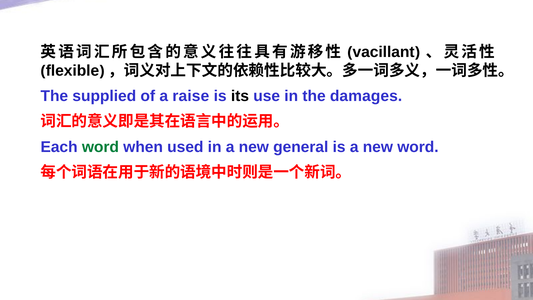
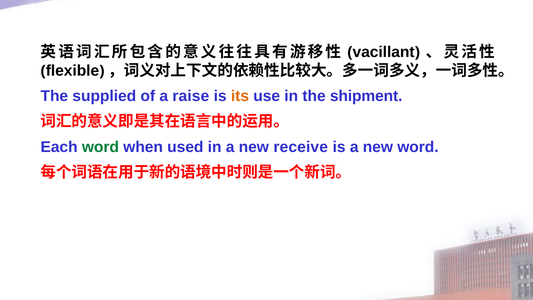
its colour: black -> orange
damages: damages -> shipment
general: general -> receive
